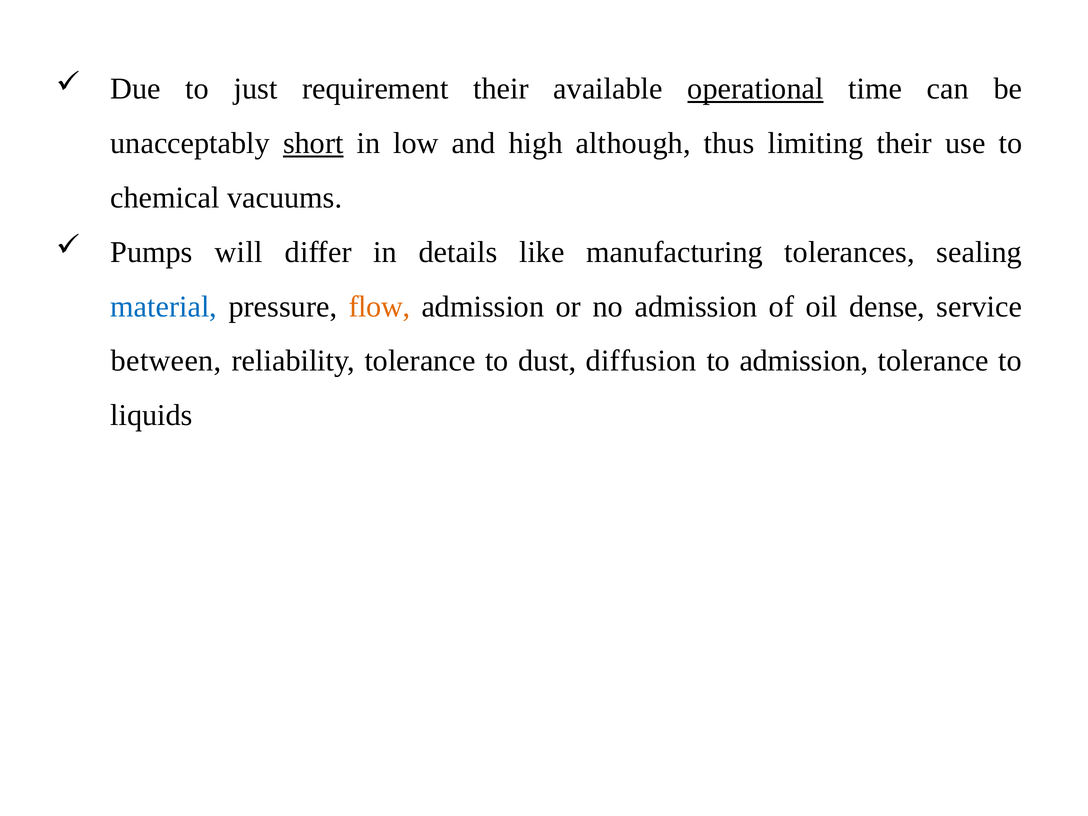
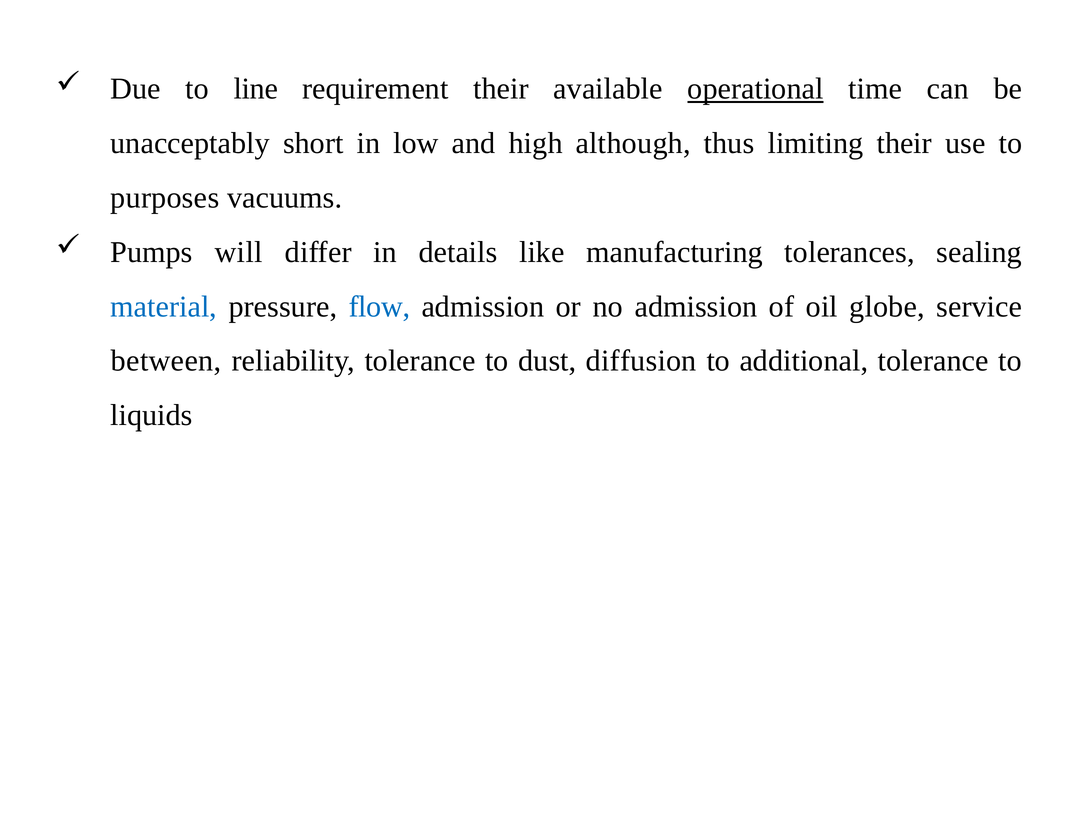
just: just -> line
short underline: present -> none
chemical: chemical -> purposes
flow colour: orange -> blue
dense: dense -> globe
to admission: admission -> additional
